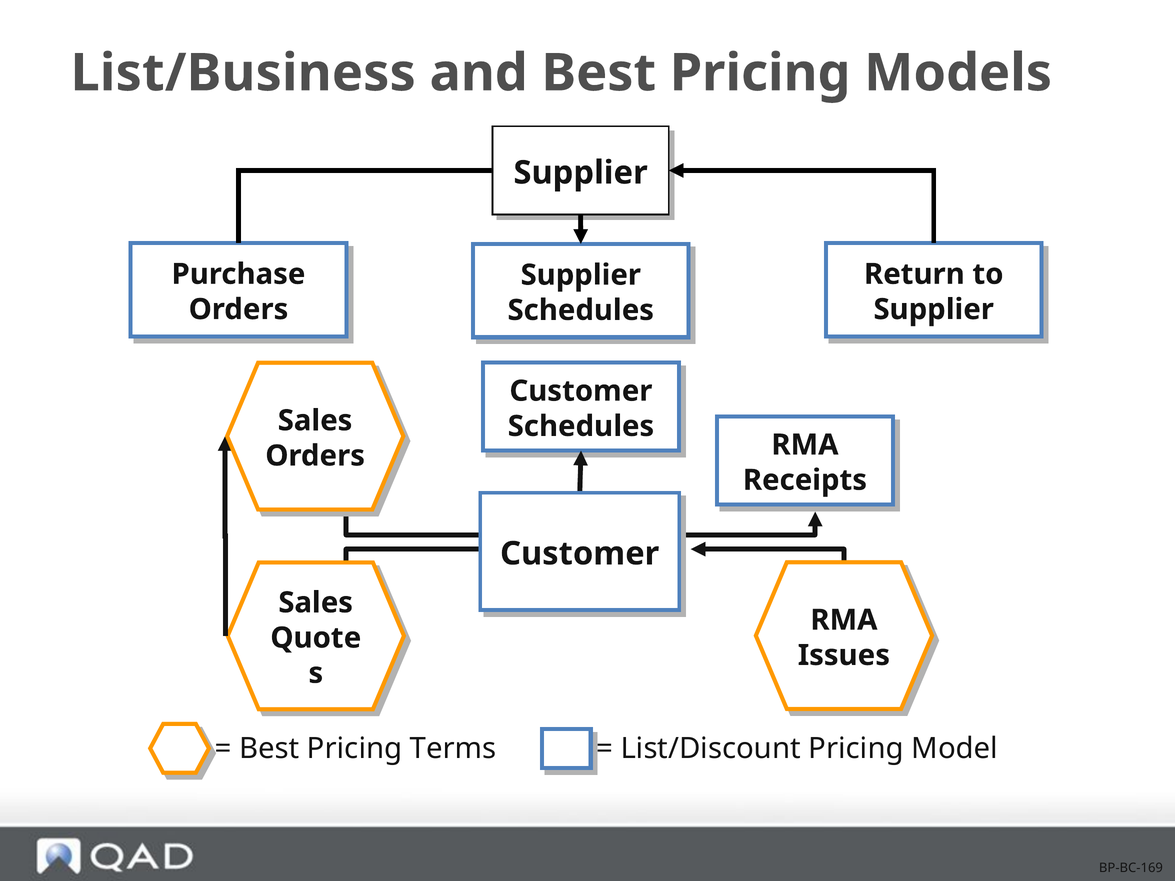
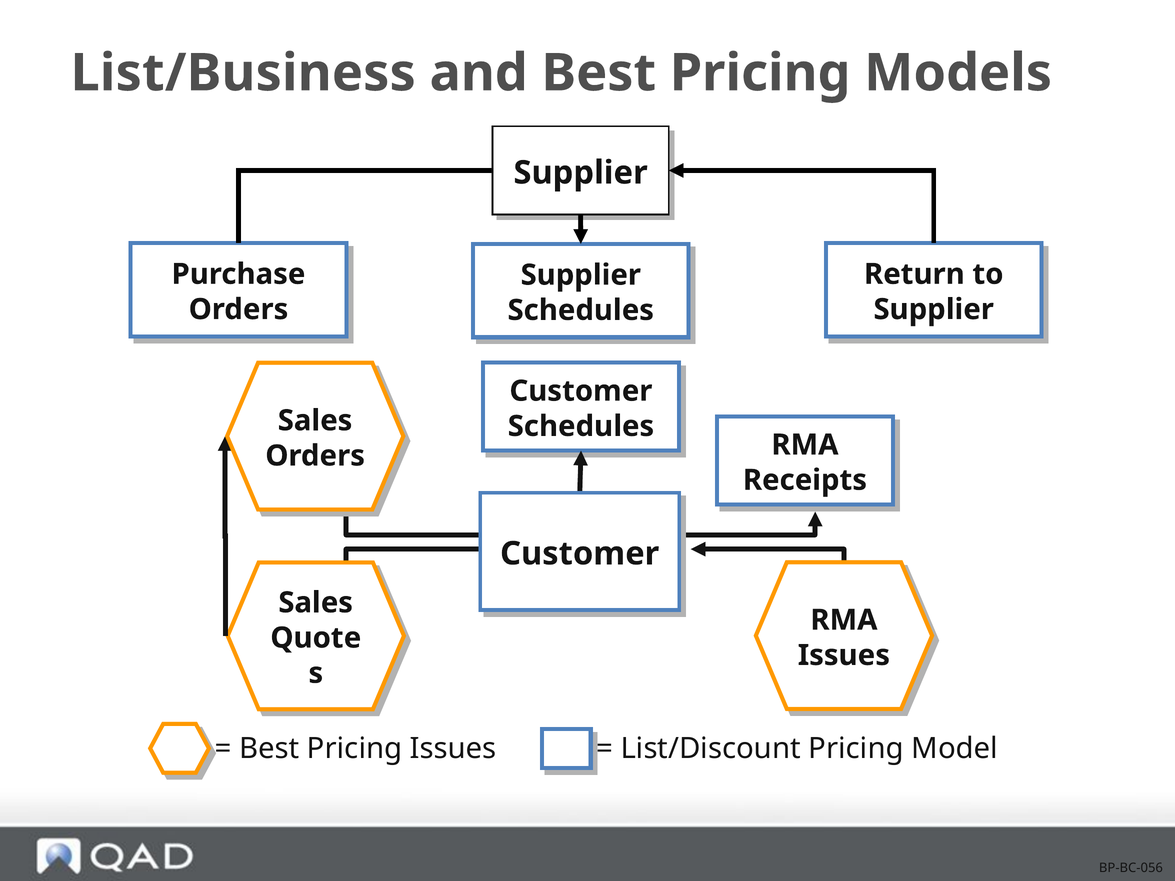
Pricing Terms: Terms -> Issues
BP-BC-169: BP-BC-169 -> BP-BC-056
